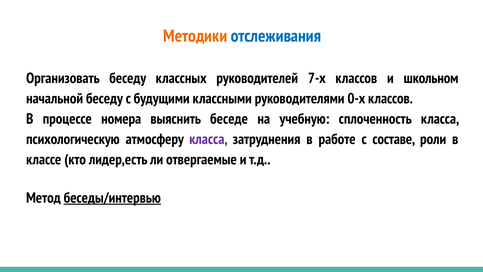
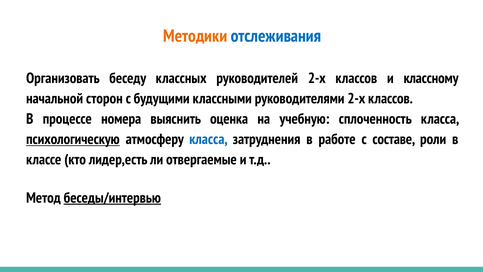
руководителей 7-х: 7-х -> 2-х
школьном: школьном -> классному
начальной беседу: беседу -> сторон
руководителями 0-х: 0-х -> 2-х
беседе: беседе -> оценка
психологическую underline: none -> present
класса at (208, 139) colour: purple -> blue
